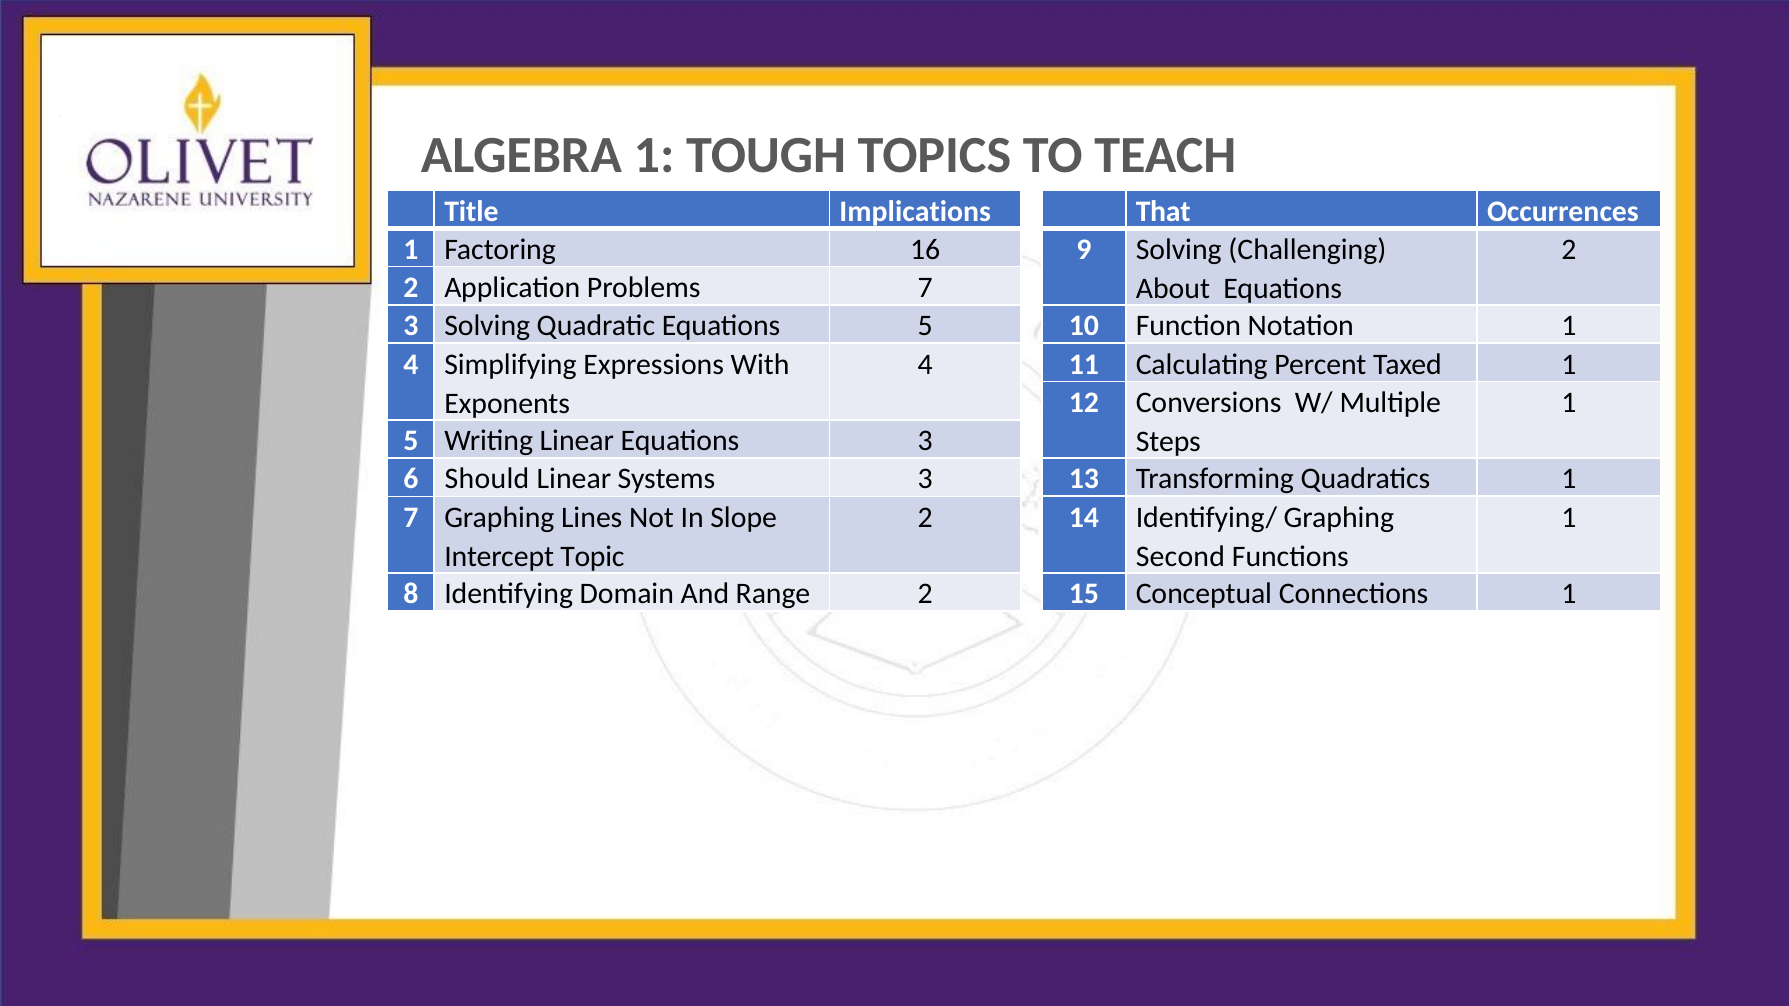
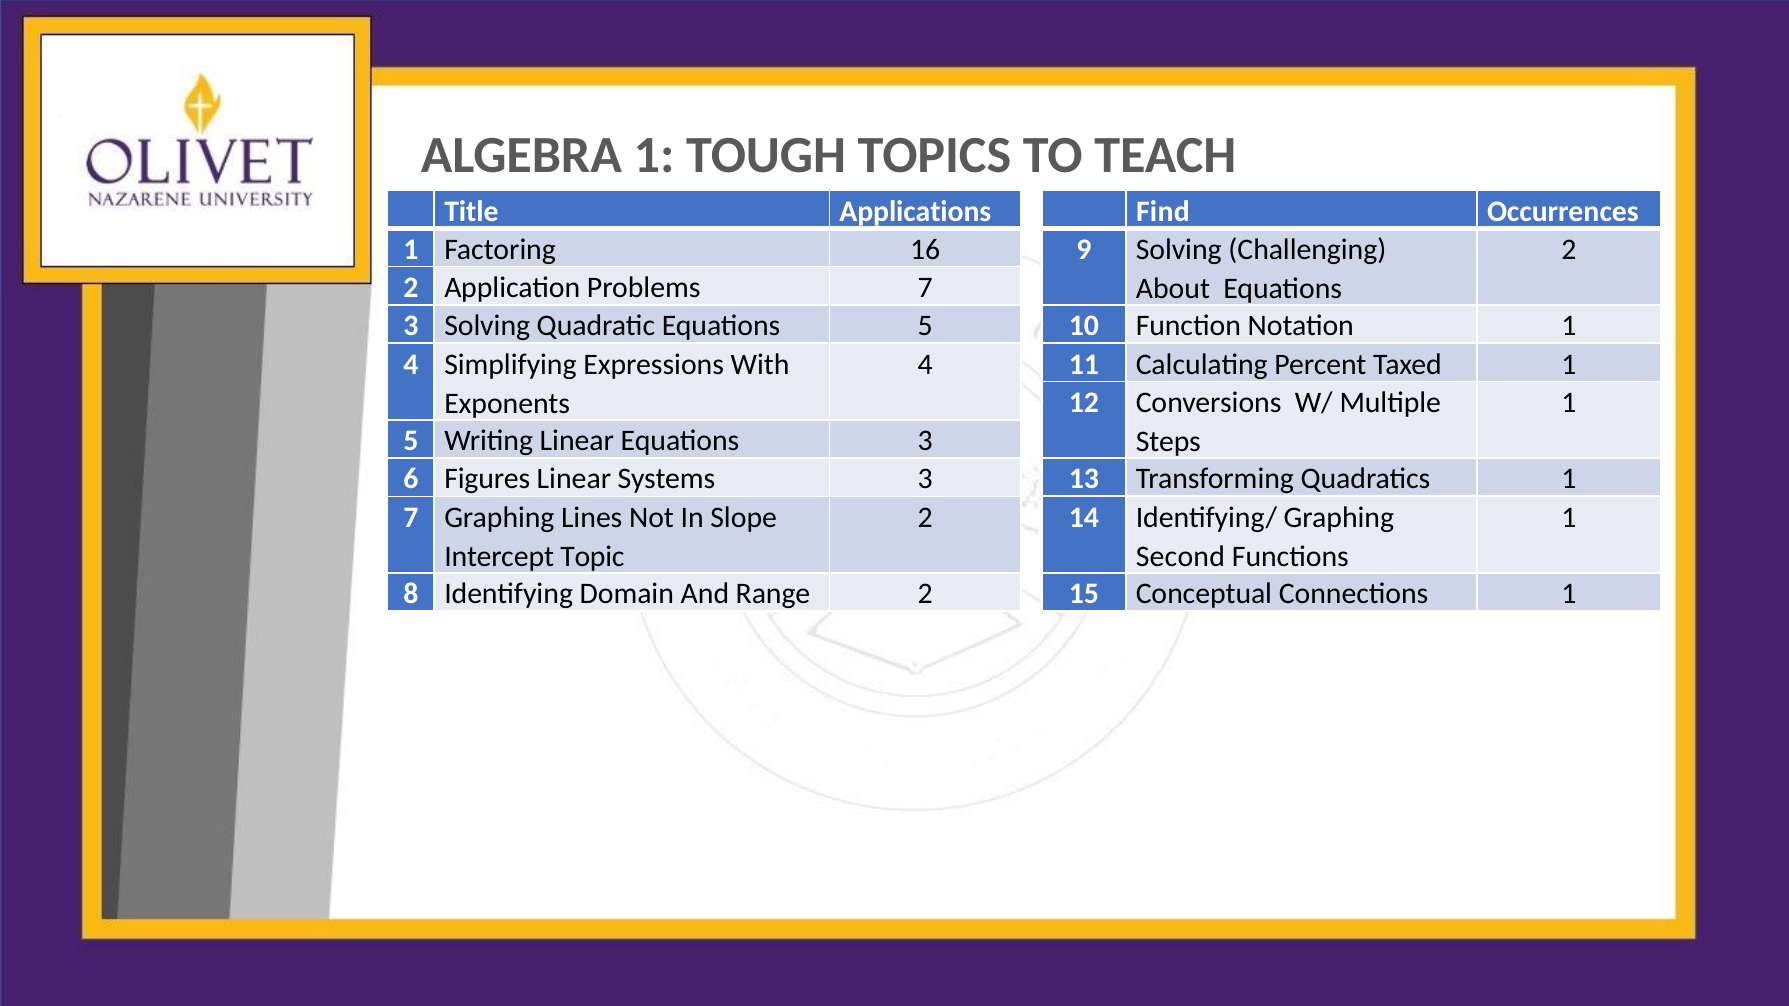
Implications: Implications -> Applications
That: That -> Find
Should: Should -> Figures
